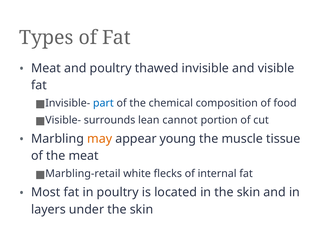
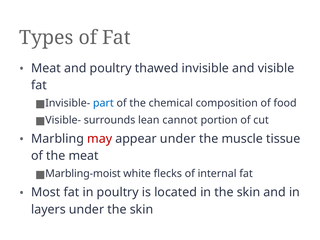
may colour: orange -> red
appear young: young -> under
Marbling-retail: Marbling-retail -> Marbling-moist
